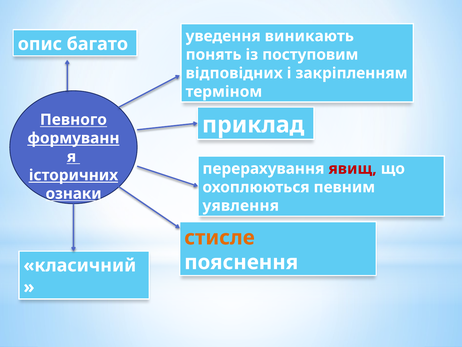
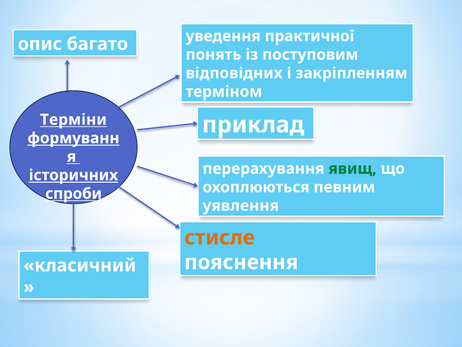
виникають: виникають -> практичної
Певного: Певного -> Терміни
явищ colour: red -> green
ознаки: ознаки -> спроби
